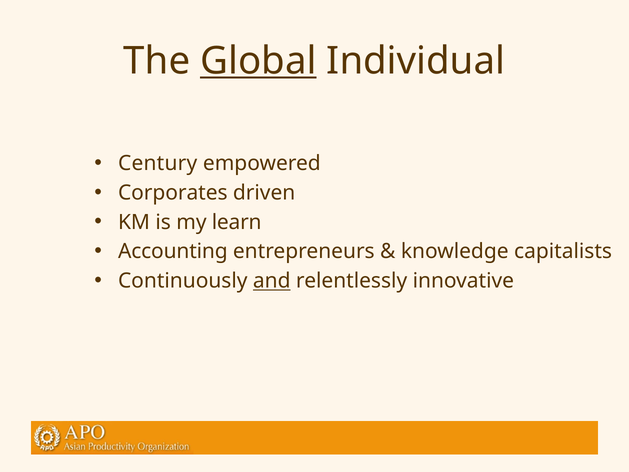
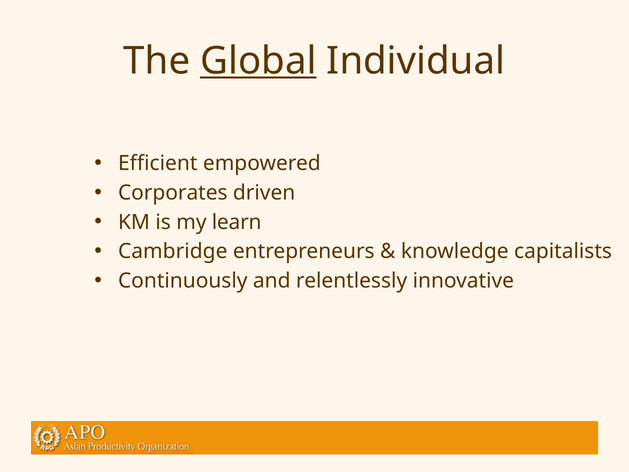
Century: Century -> Efficient
Accounting: Accounting -> Cambridge
and underline: present -> none
